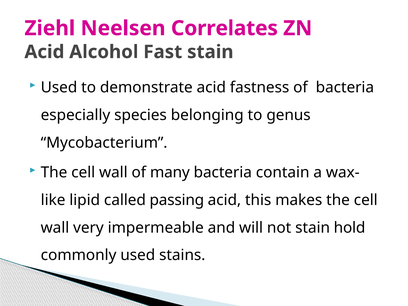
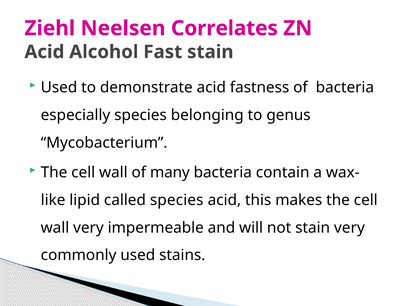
called passing: passing -> species
stain hold: hold -> very
